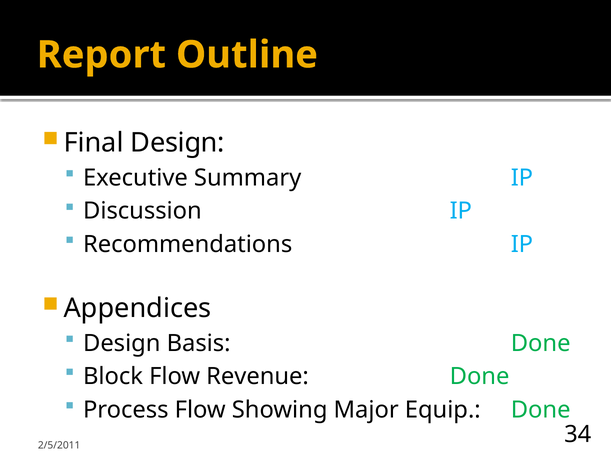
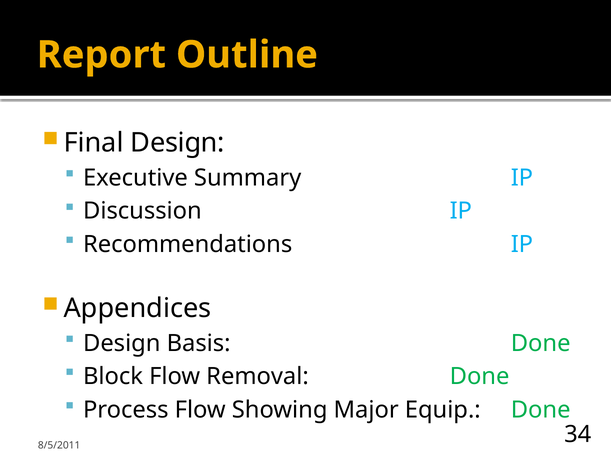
Revenue: Revenue -> Removal
2/5/2011: 2/5/2011 -> 8/5/2011
